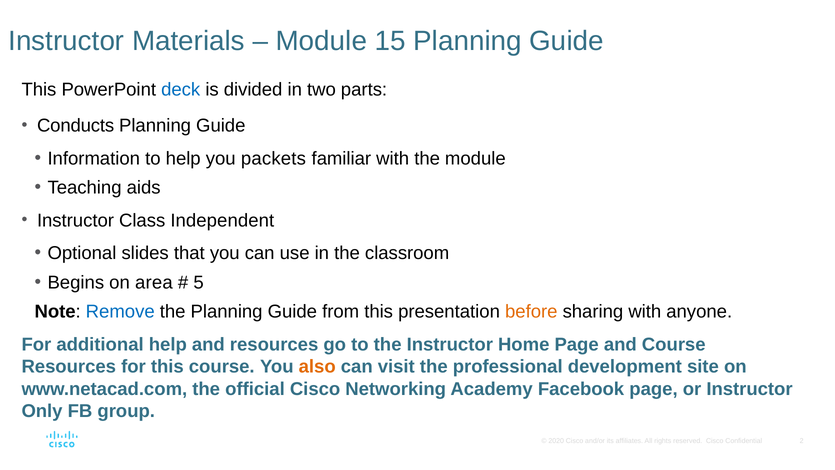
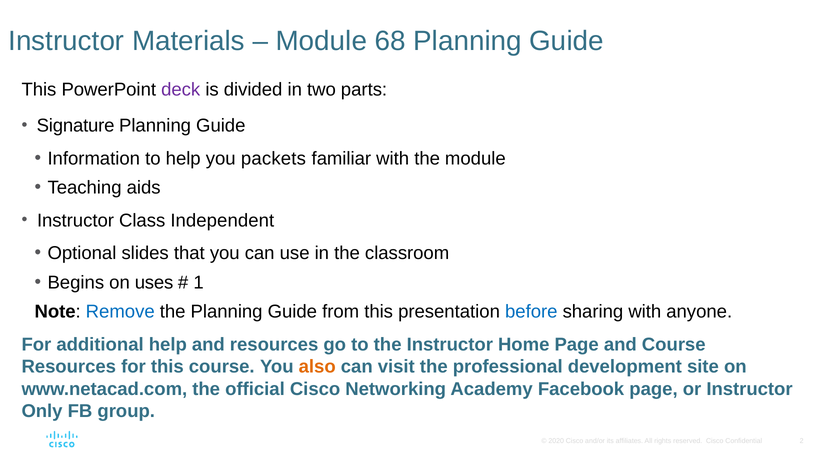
15: 15 -> 68
deck colour: blue -> purple
Conducts: Conducts -> Signature
area: area -> uses
5: 5 -> 1
before colour: orange -> blue
